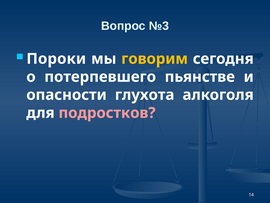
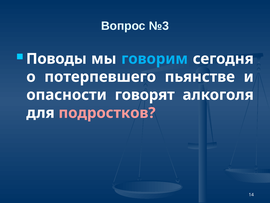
Пороки: Пороки -> Поводы
говорим colour: yellow -> light blue
глухота: глухота -> говорят
